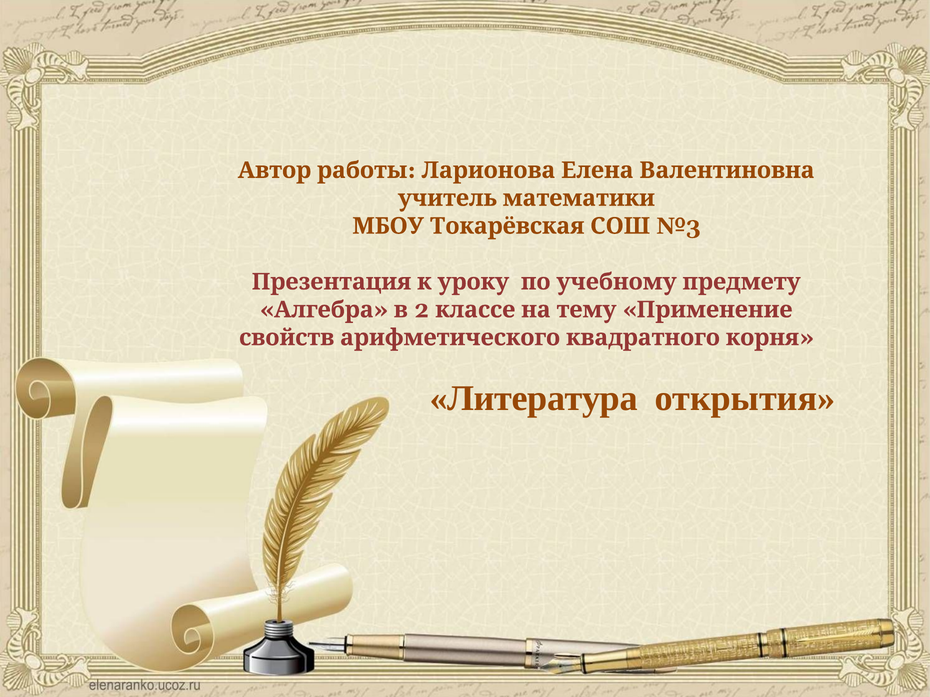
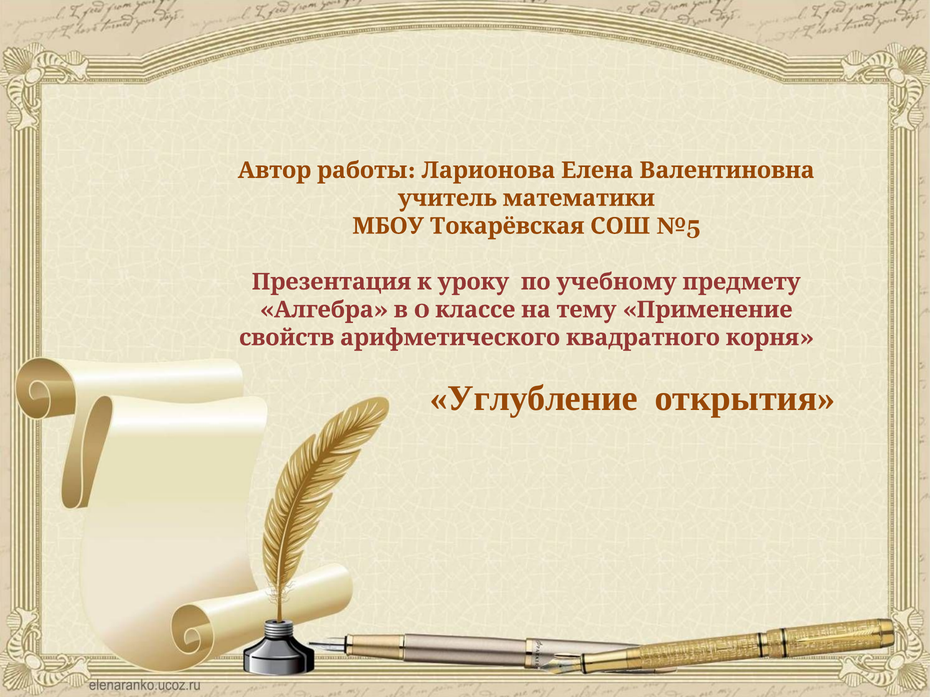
№3: №3 -> №5
2: 2 -> 0
Литература: Литература -> Углубление
